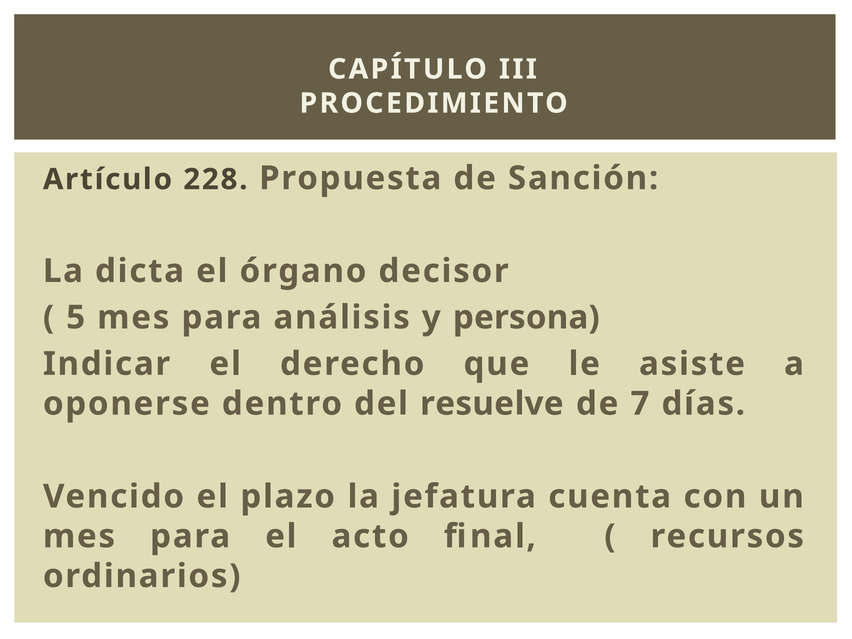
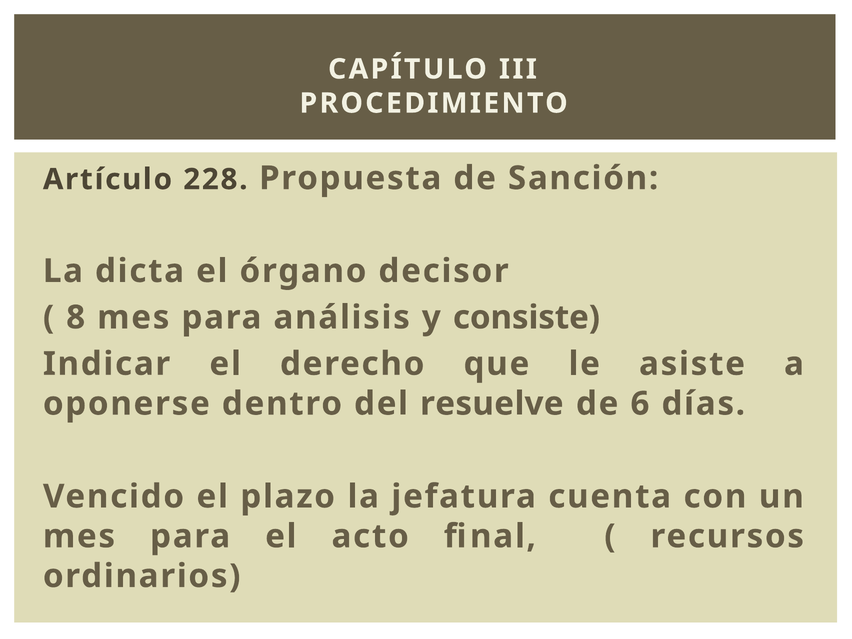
5: 5 -> 8
persona: persona -> consiste
7: 7 -> 6
